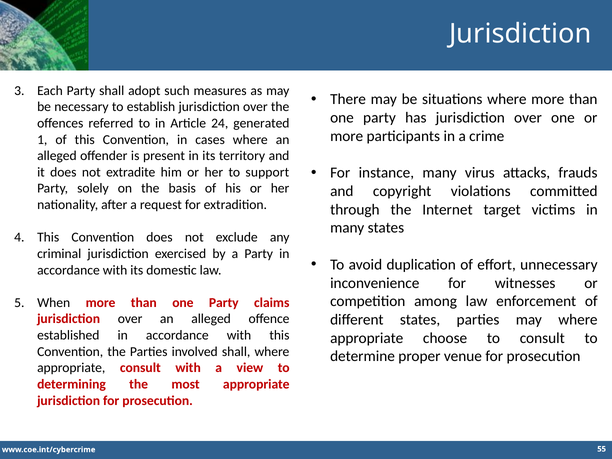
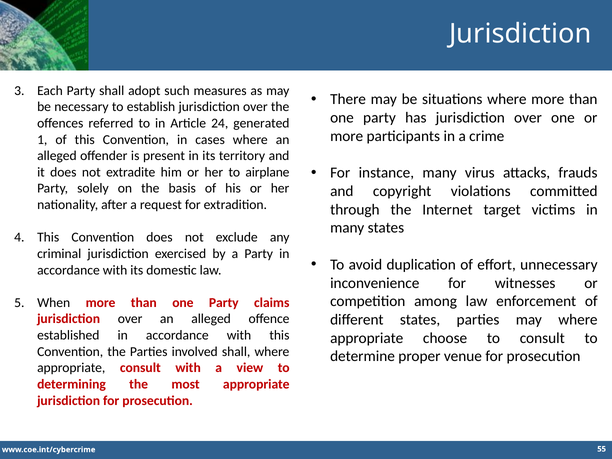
support: support -> airplane
